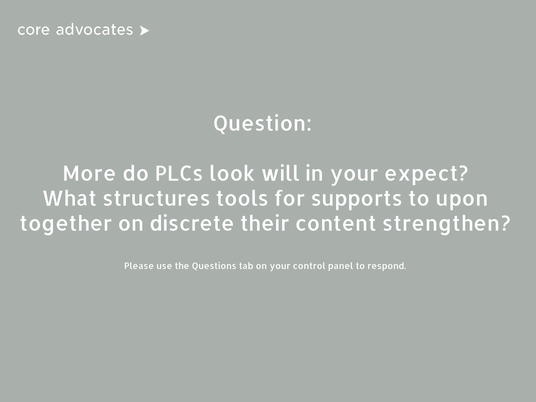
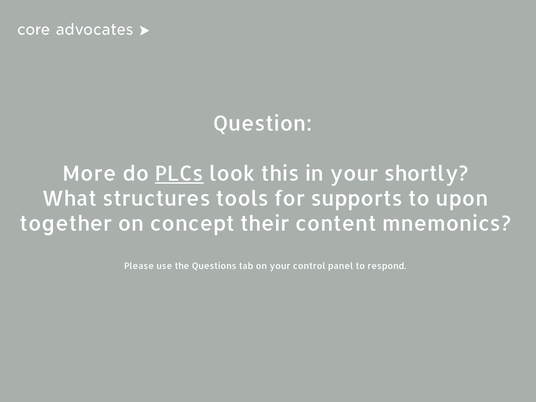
PLCs underline: none -> present
will: will -> this
expect: expect -> shortly
discrete: discrete -> concept
strengthen: strengthen -> mnemonics
